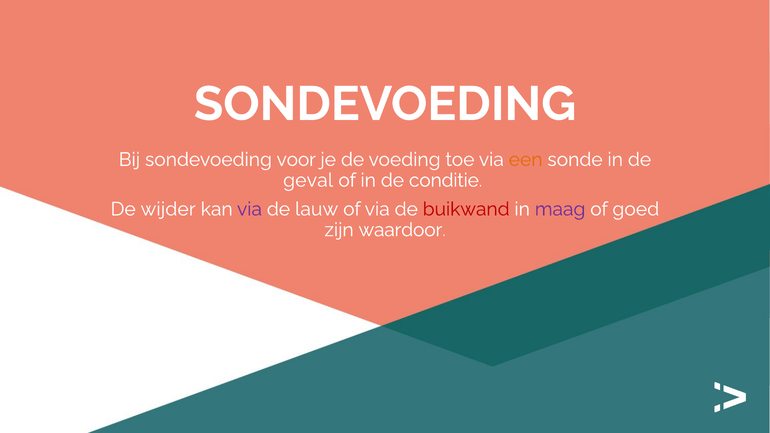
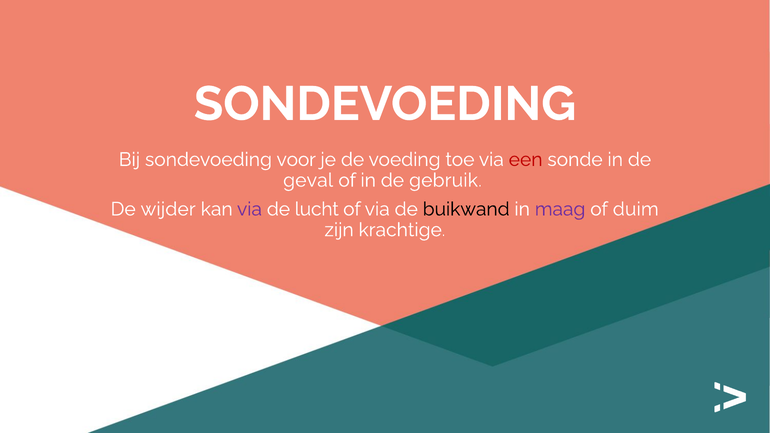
een colour: orange -> red
conditie: conditie -> gebruik
lauw: lauw -> lucht
buikwand colour: red -> black
goed: goed -> duim
waardoor: waardoor -> krachtige
